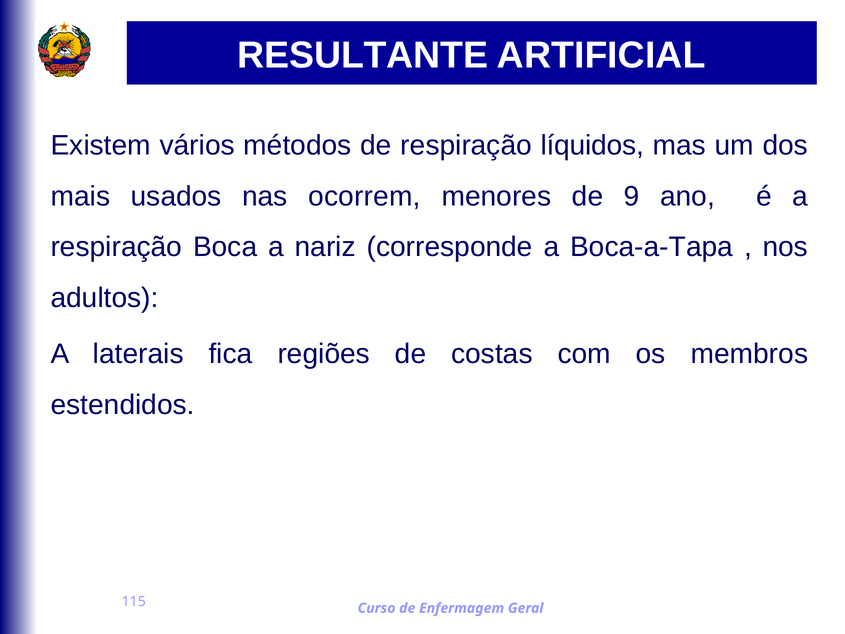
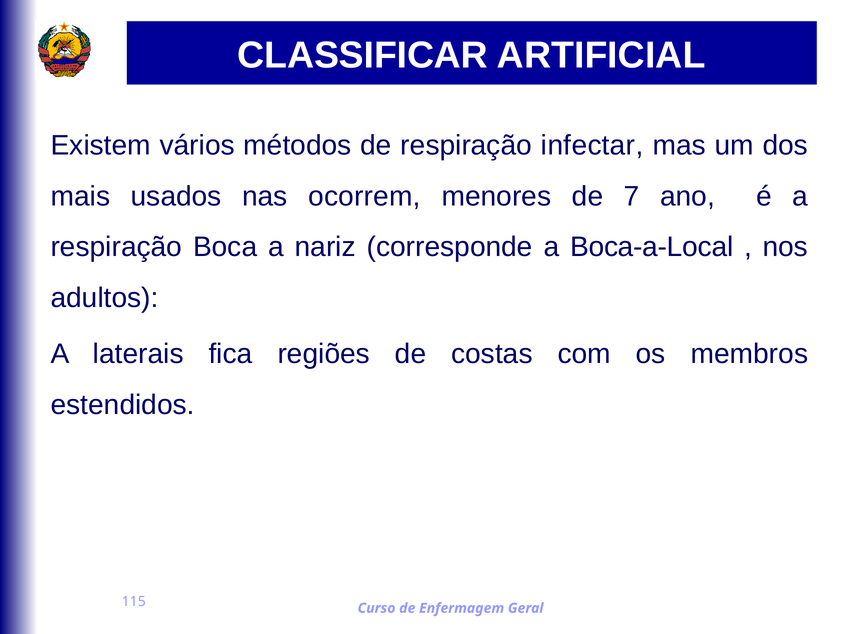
RESULTANTE: RESULTANTE -> CLASSIFICAR
líquidos: líquidos -> infectar
9: 9 -> 7
Boca-a-Tapa: Boca-a-Tapa -> Boca-a-Local
